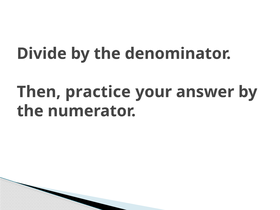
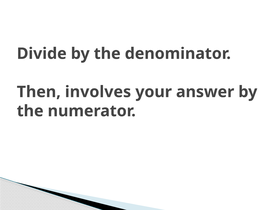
practice: practice -> involves
